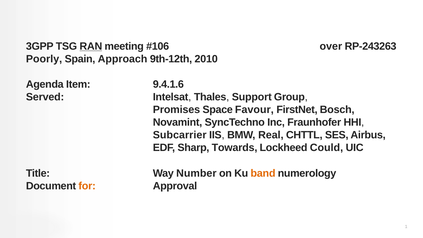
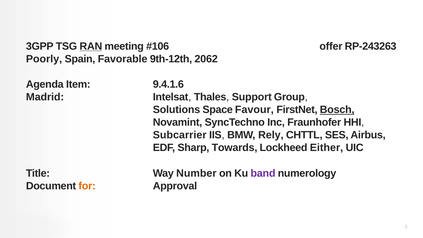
over: over -> offer
Approach: Approach -> Favorable
2010: 2010 -> 2062
Served: Served -> Madrid
Promises: Promises -> Solutions
Bosch underline: none -> present
Real: Real -> Rely
Could: Could -> Either
band colour: orange -> purple
